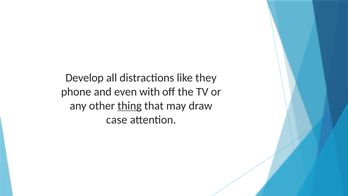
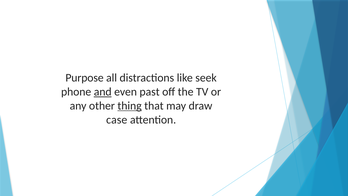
Develop: Develop -> Purpose
they: they -> seek
and underline: none -> present
with: with -> past
